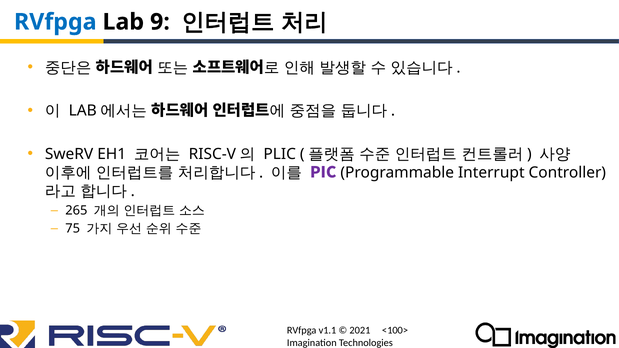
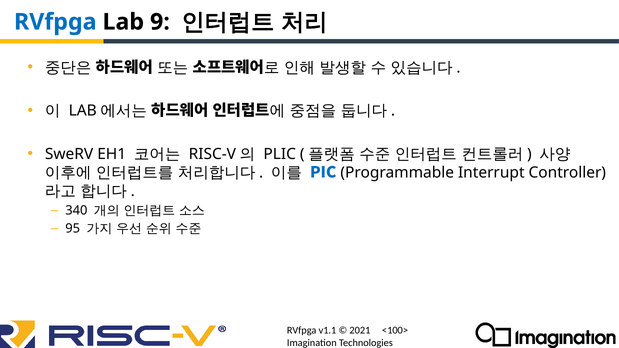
PIC colour: purple -> blue
265: 265 -> 340
75: 75 -> 95
